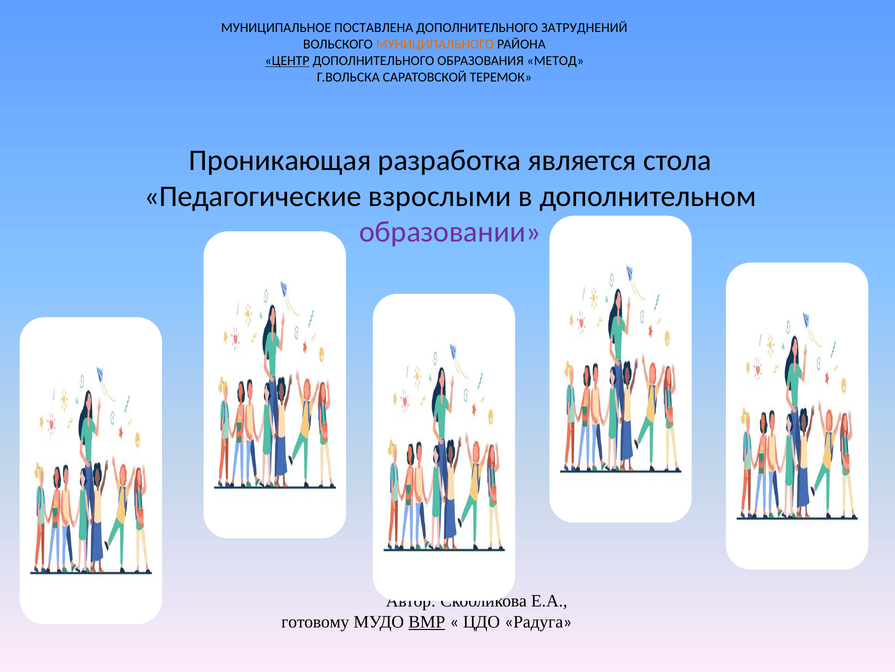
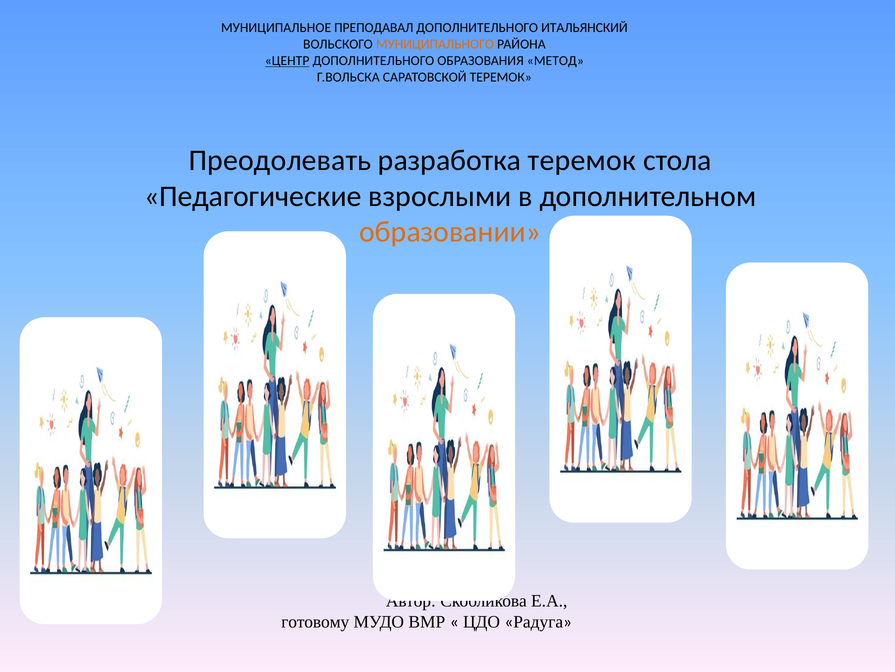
ПОСТАВЛЕНА: ПОСТАВЛЕНА -> ПРЕПОДАВАЛ
ЗАТРУДНЕНИЙ: ЗАТРУДНЕНИЙ -> ИТАЛЬЯНСКИЙ
Проникающая: Проникающая -> Преодолевать
разработка является: является -> теремок
образовании colour: purple -> orange
ВМР underline: present -> none
